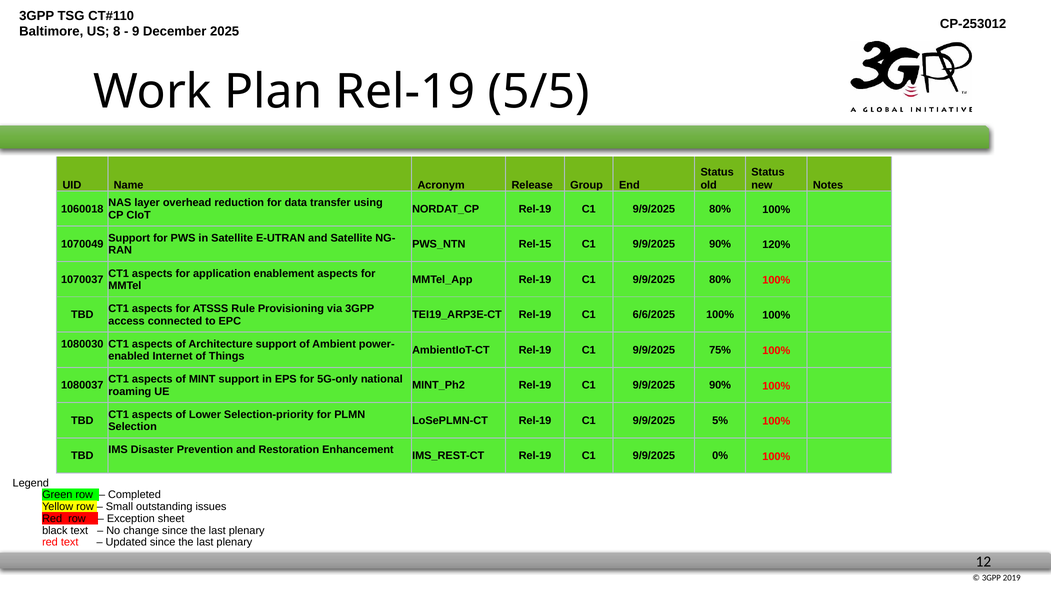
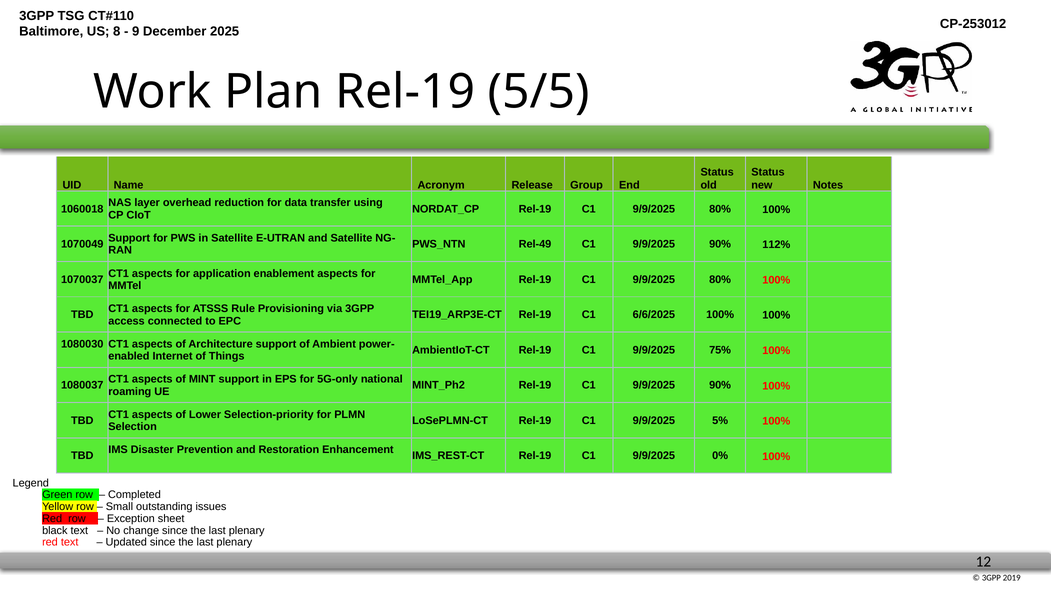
Rel-15: Rel-15 -> Rel-49
120%: 120% -> 112%
